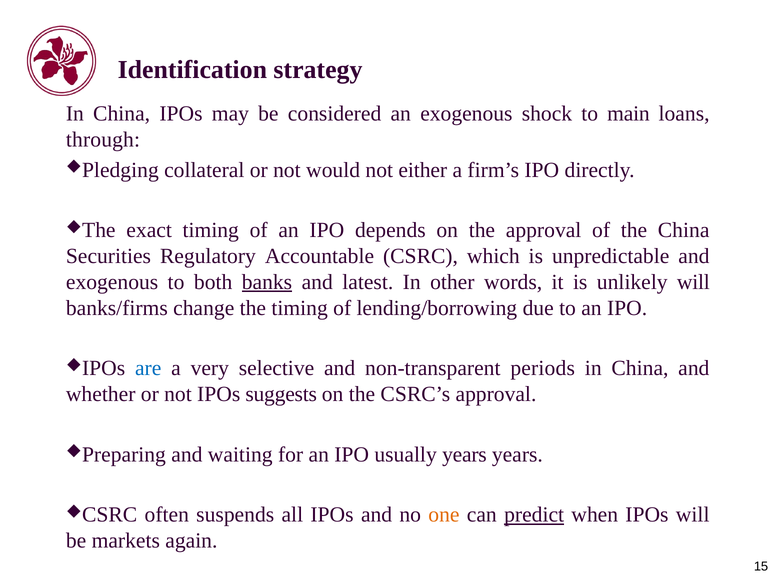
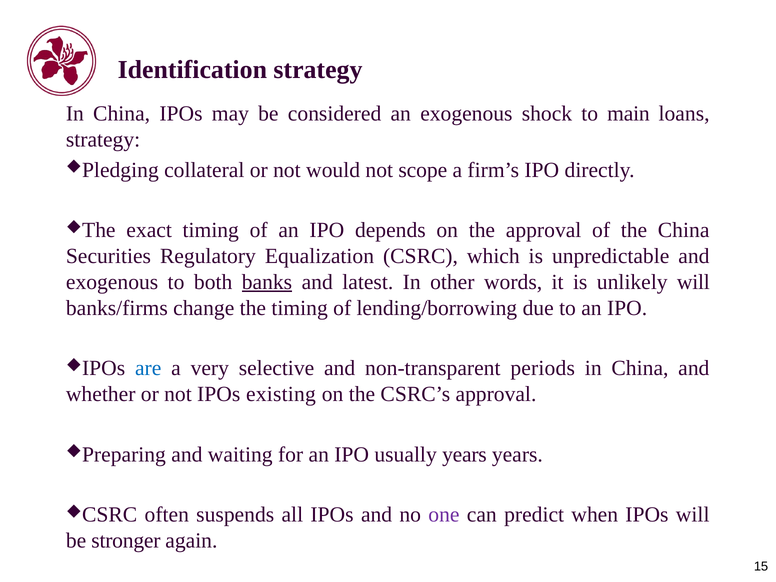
through at (103, 140): through -> strategy
either: either -> scope
Accountable: Accountable -> Equalization
suggests: suggests -> existing
one colour: orange -> purple
predict underline: present -> none
markets: markets -> stronger
